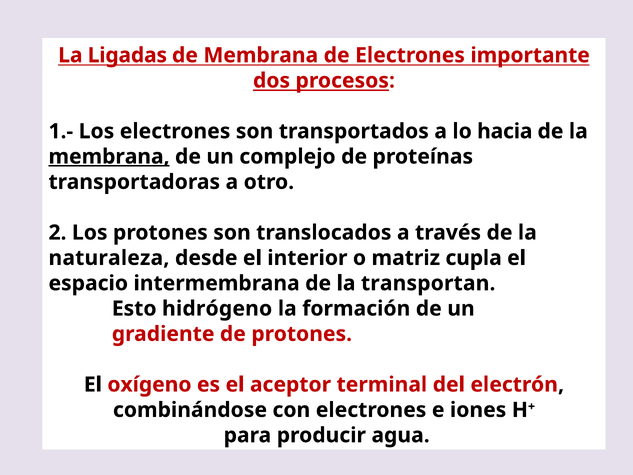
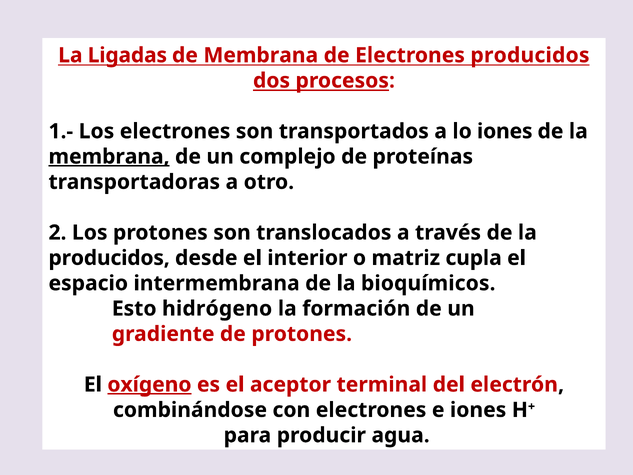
Electrones importante: importante -> producidos
lo hacia: hacia -> iones
naturaleza at (109, 258): naturaleza -> producidos
transportan: transportan -> bioquímicos
oxígeno underline: none -> present
